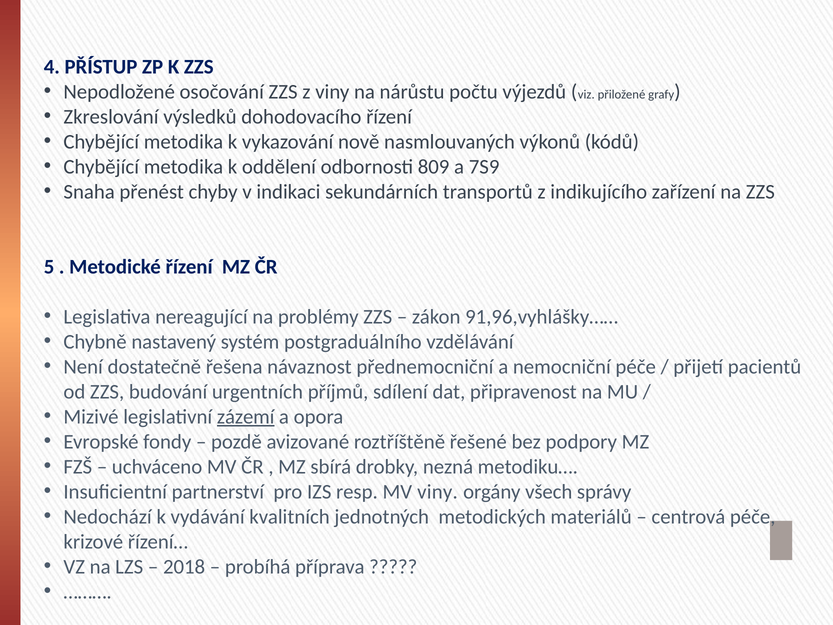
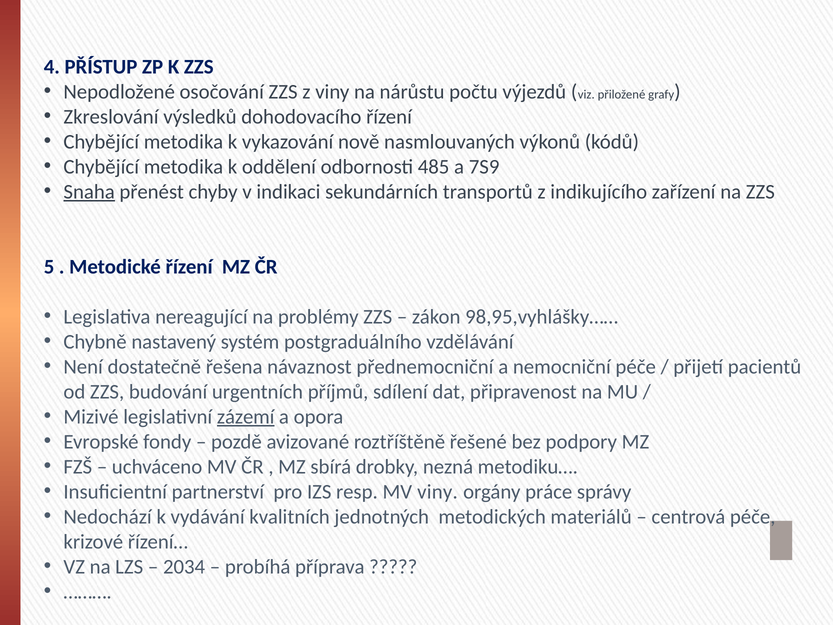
809: 809 -> 485
Snaha underline: none -> present
91,96,vyhlášky……: 91,96,vyhlášky…… -> 98,95,vyhlášky……
všech: všech -> práce
2018: 2018 -> 2034
